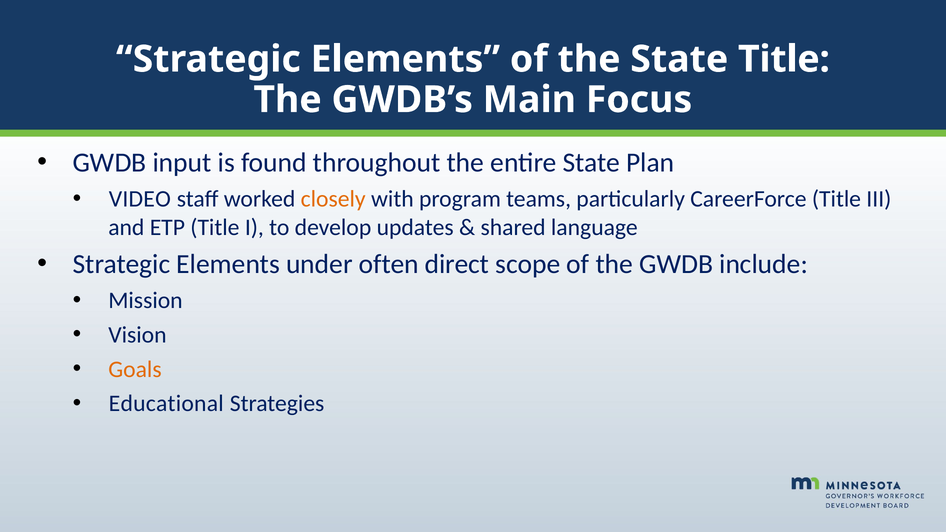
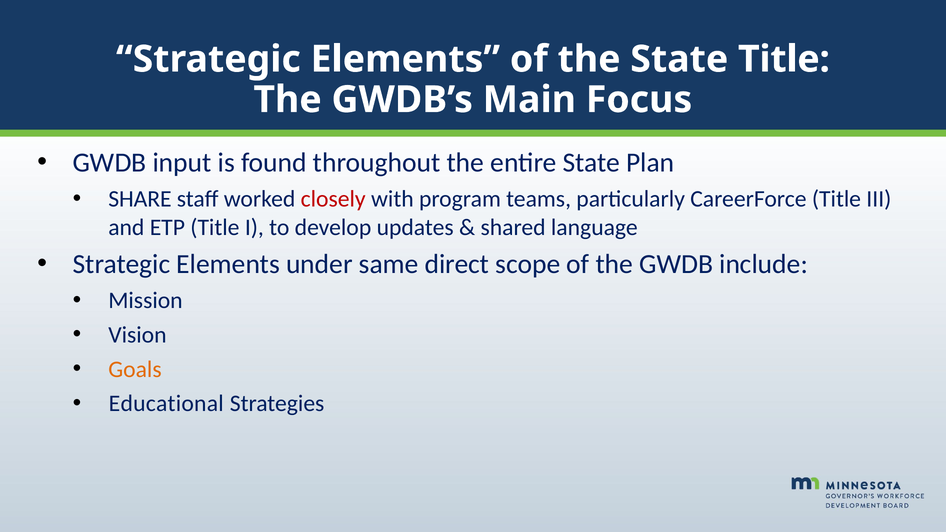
VIDEO: VIDEO -> SHARE
closely colour: orange -> red
often: often -> same
